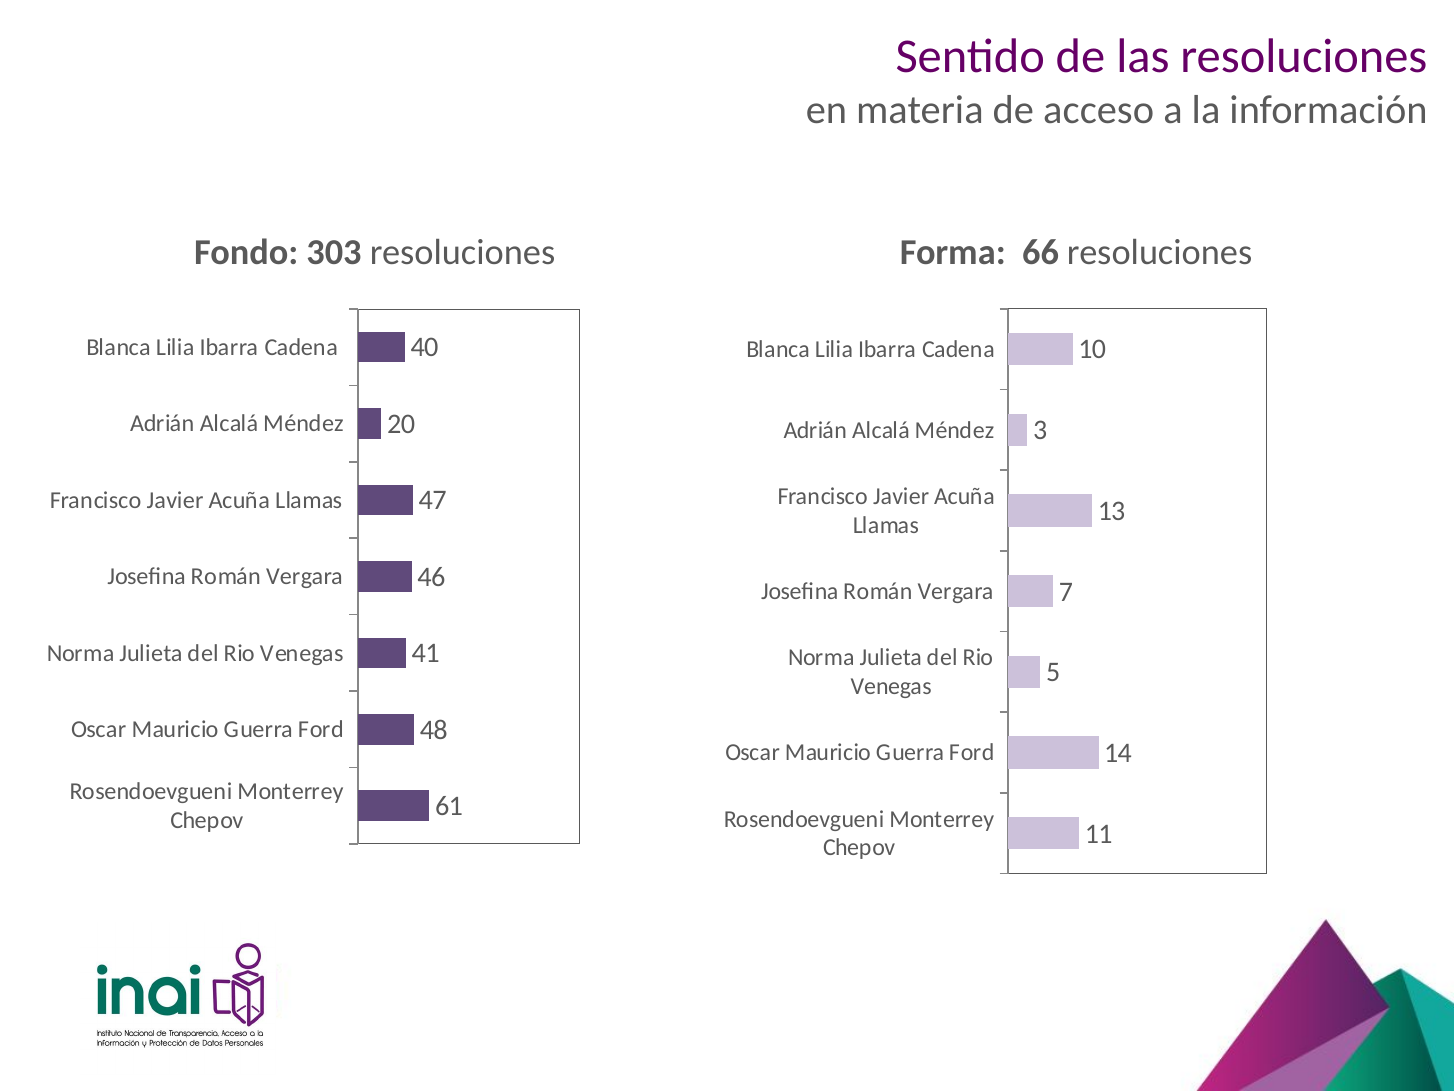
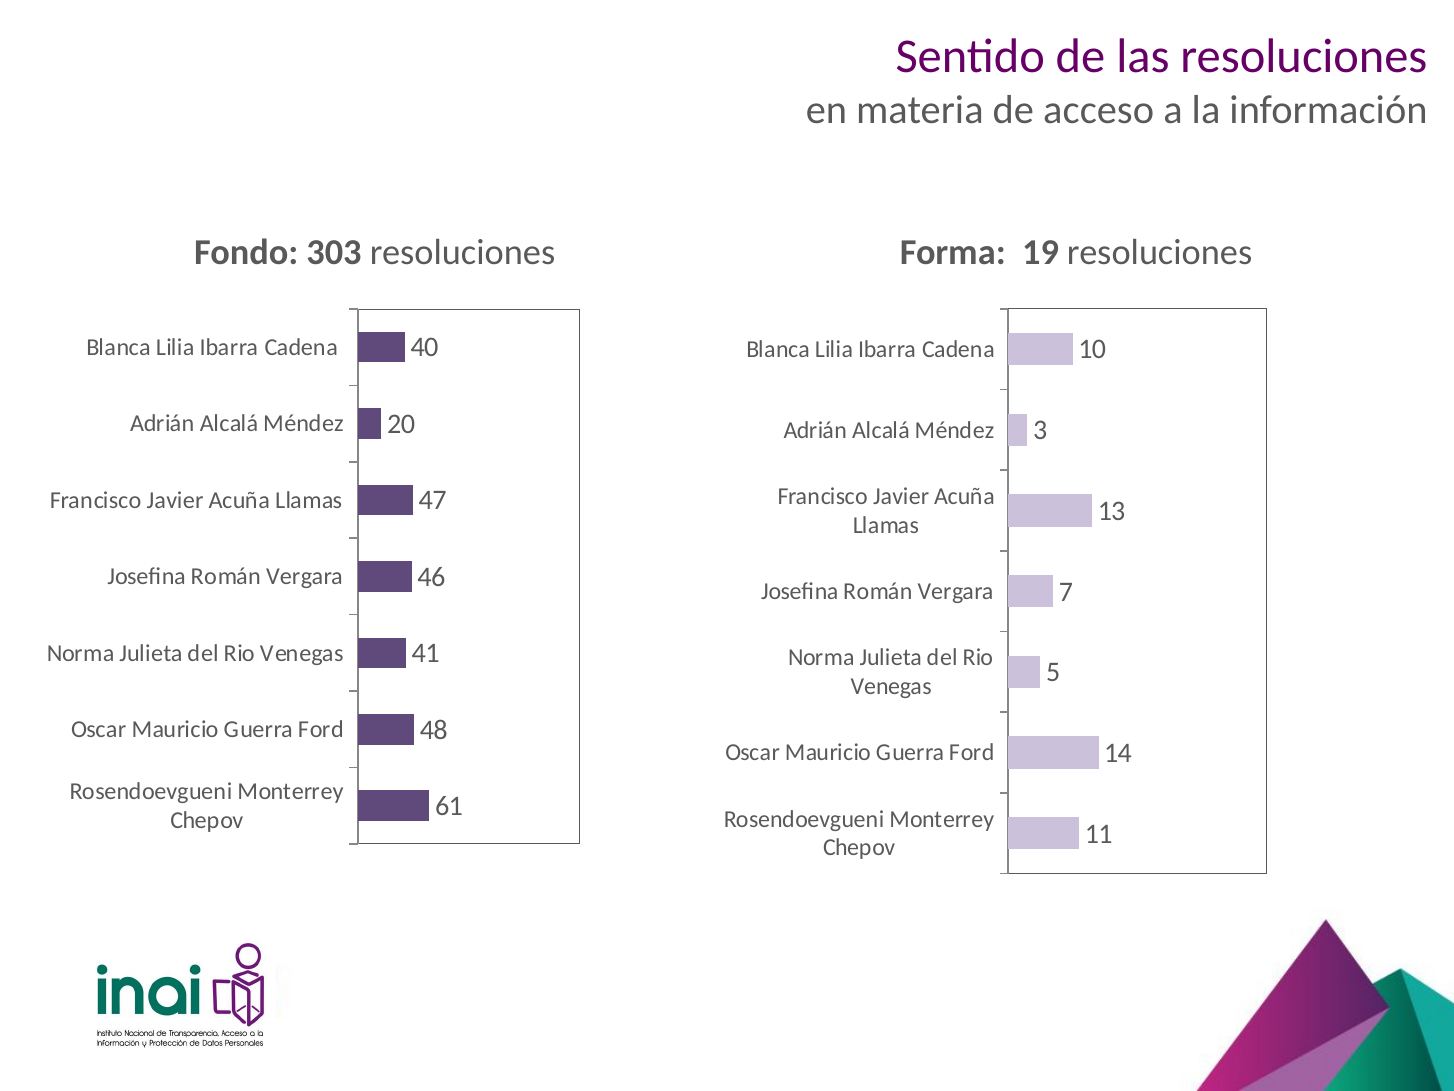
66: 66 -> 19
